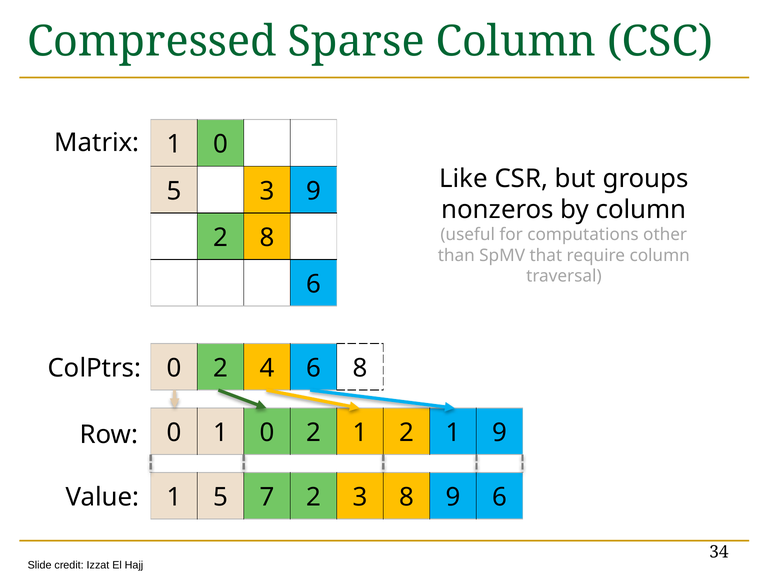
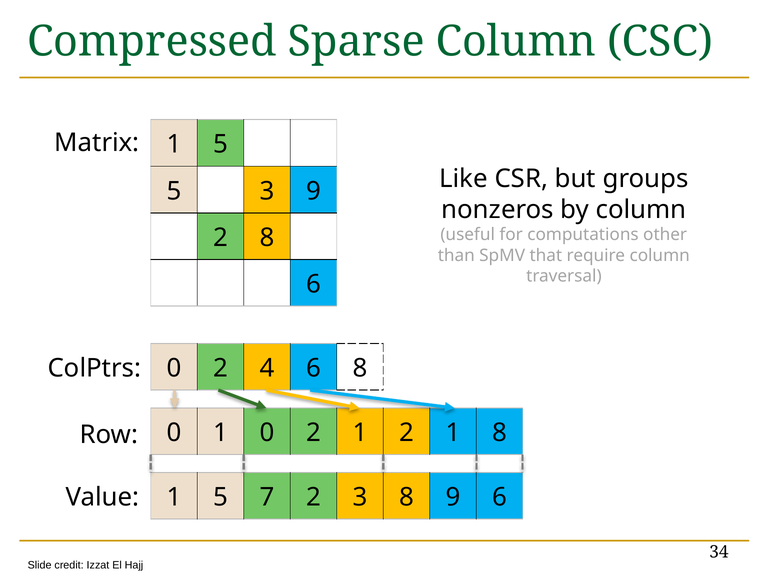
0 at (221, 144): 0 -> 5
1 9: 9 -> 8
